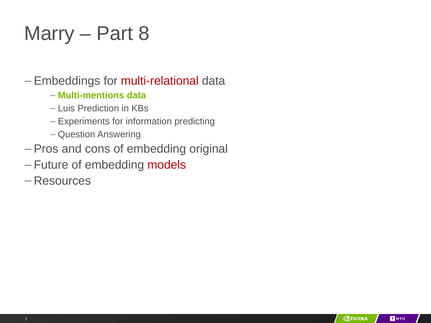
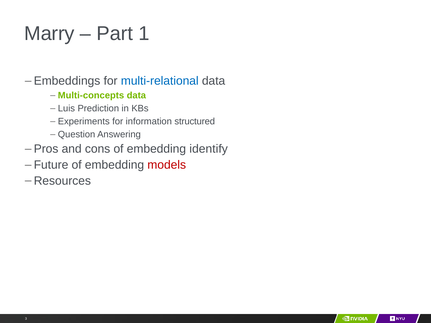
8: 8 -> 1
multi-relational colour: red -> blue
Multi-mentions: Multi-mentions -> Multi-concepts
predicting: predicting -> structured
original: original -> identify
